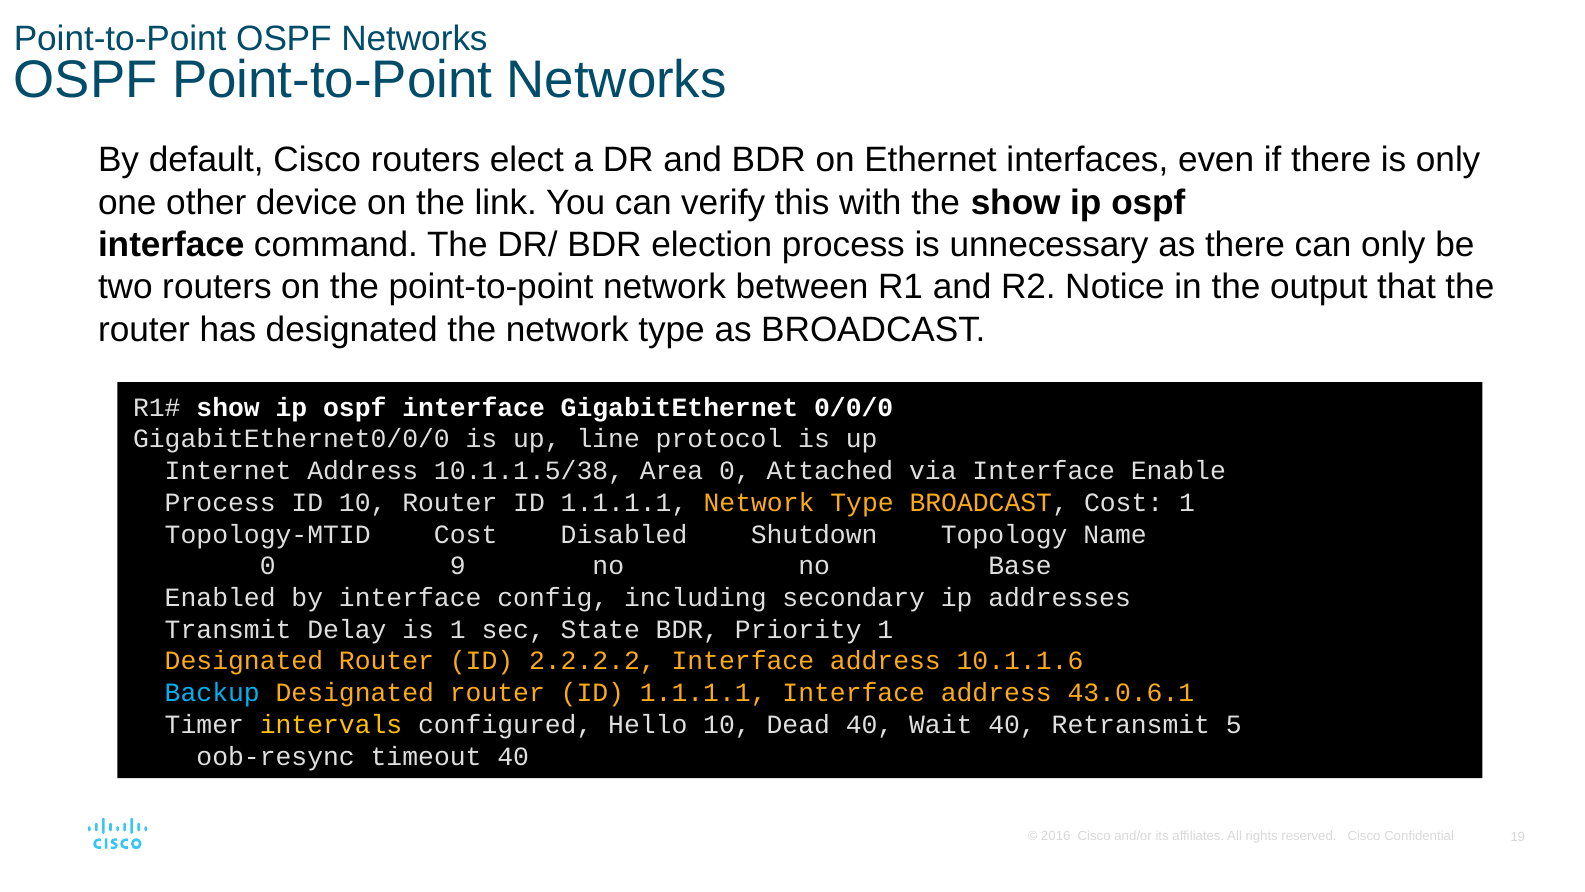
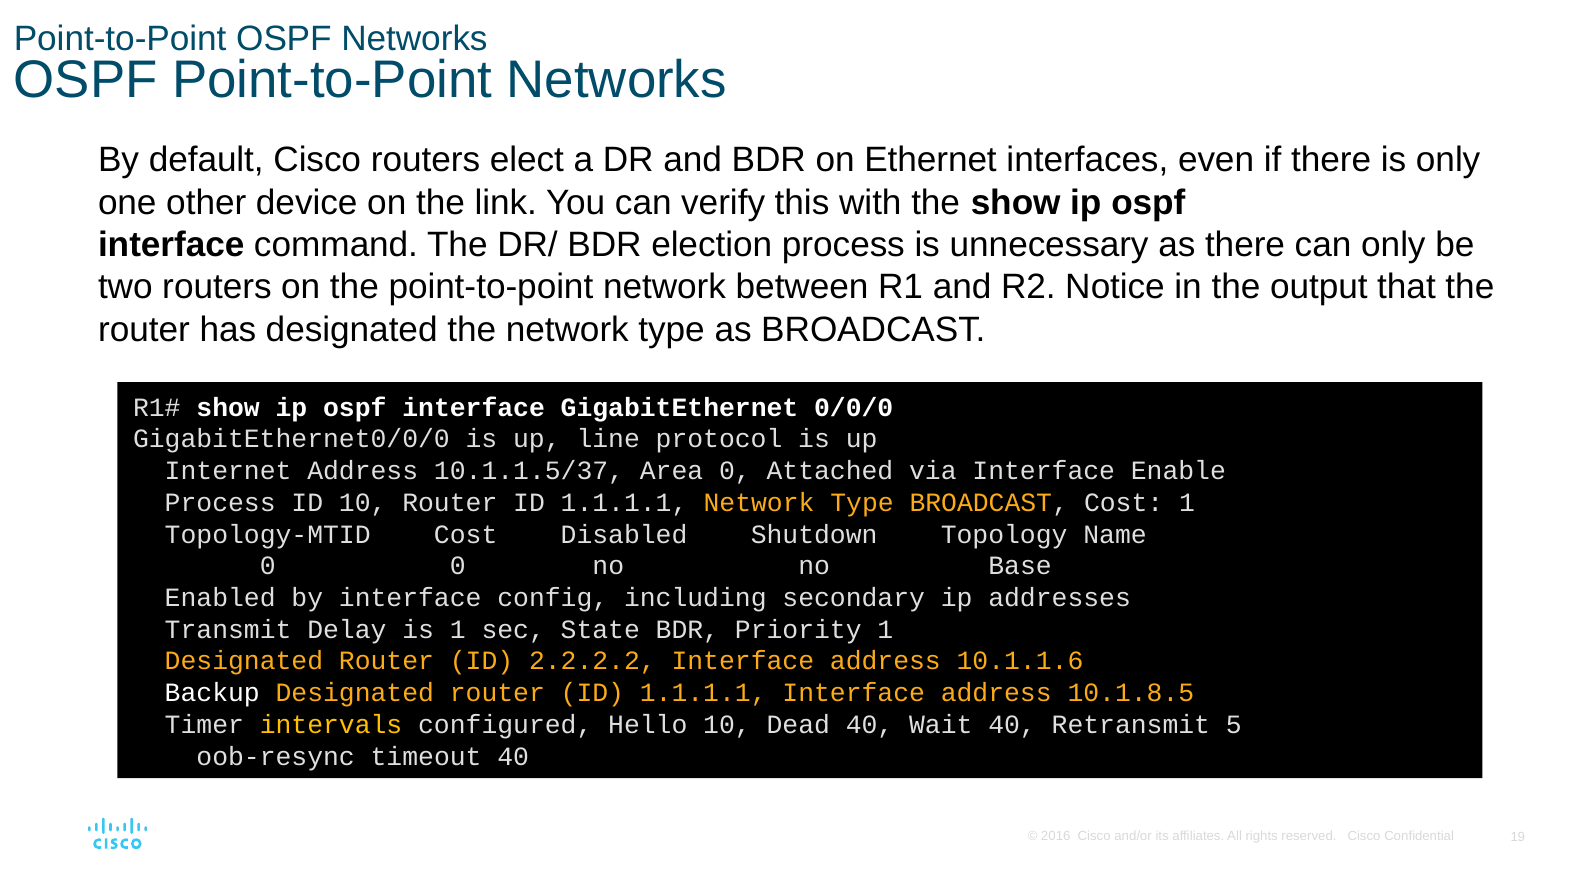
10.1.1.5/38: 10.1.1.5/38 -> 10.1.1.5/37
0 9: 9 -> 0
Backup colour: light blue -> white
43.0.6.1: 43.0.6.1 -> 10.1.8.5
